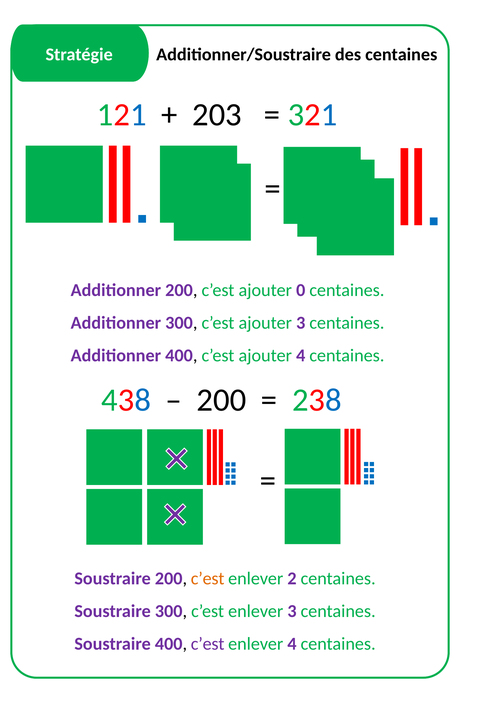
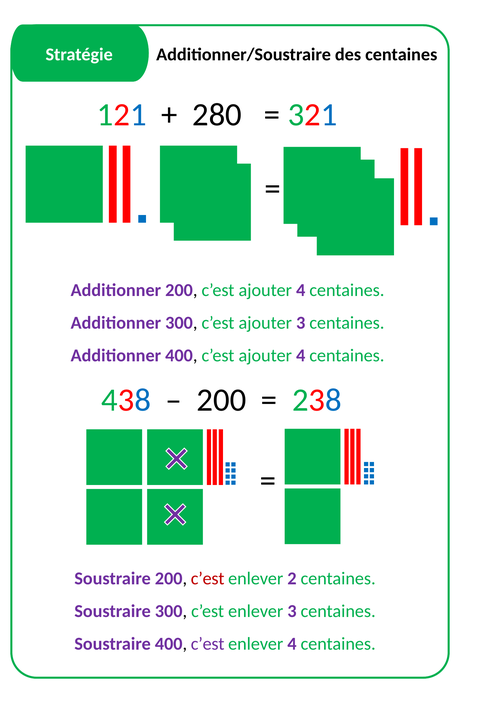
203: 203 -> 280
200 c’est ajouter 0: 0 -> 4
c’est at (208, 579) colour: orange -> red
